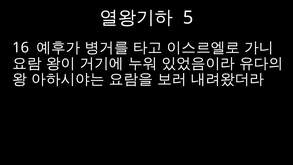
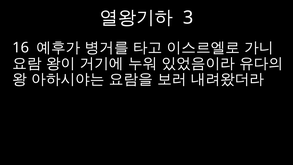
5: 5 -> 3
